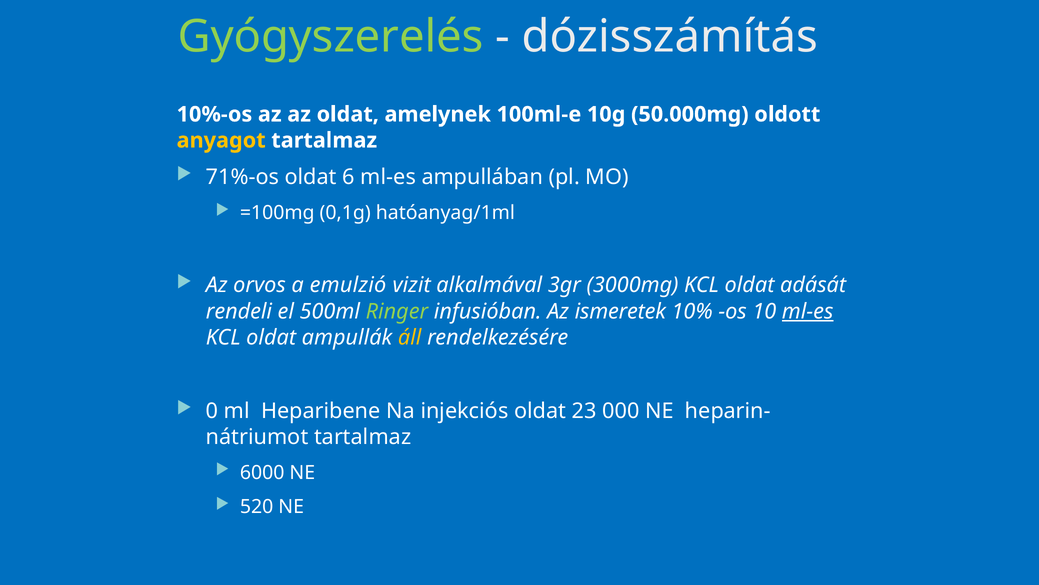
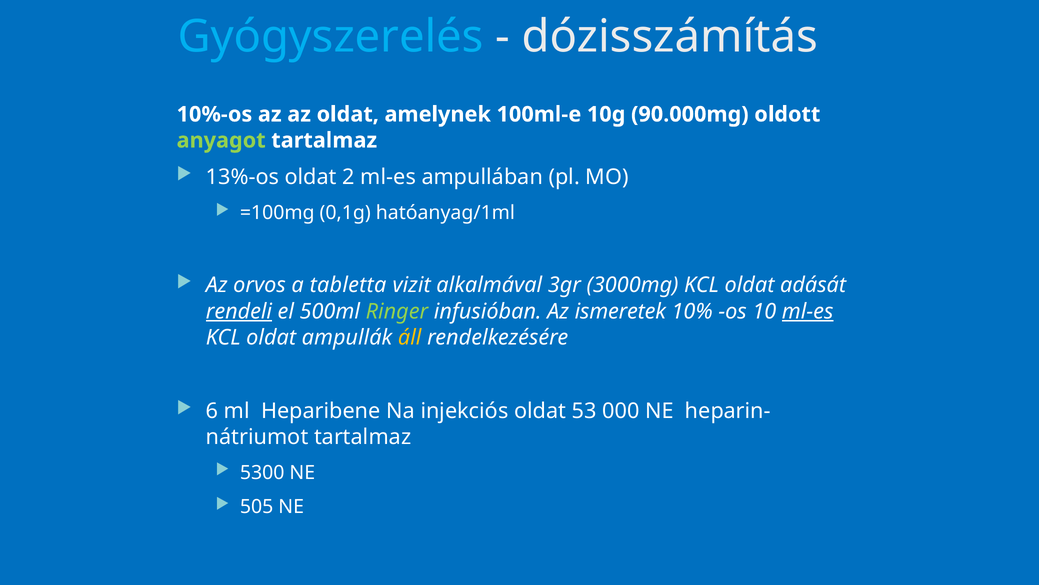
Gyógyszerelés colour: light green -> light blue
50.000mg: 50.000mg -> 90.000mg
anyagot colour: yellow -> light green
71%-os: 71%-os -> 13%-os
6: 6 -> 2
emulzió: emulzió -> tabletta
rendeli underline: none -> present
0: 0 -> 6
23: 23 -> 53
6000: 6000 -> 5300
520: 520 -> 505
